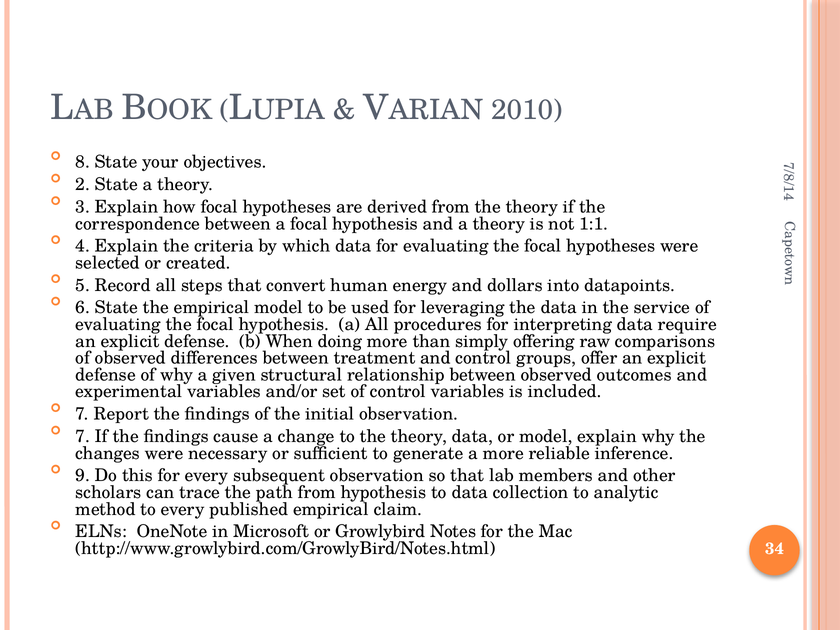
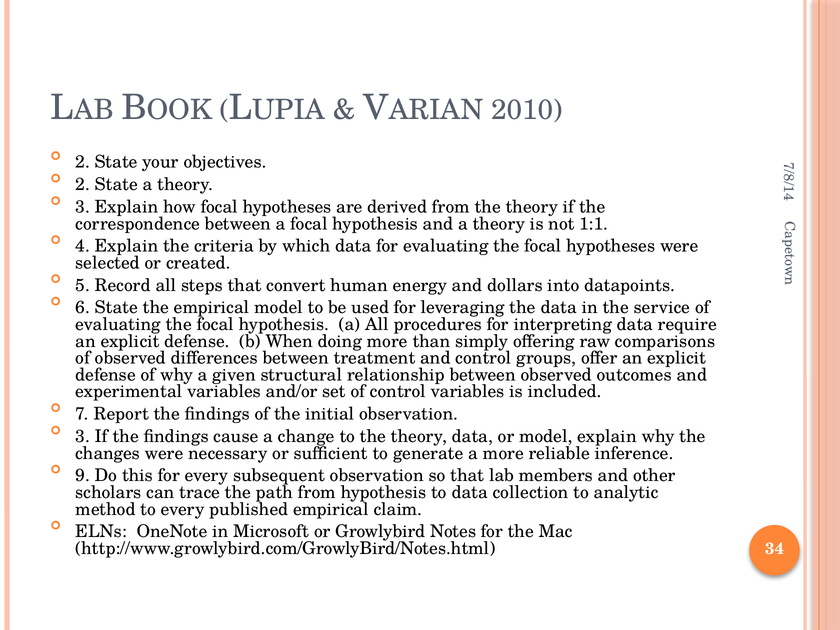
8 at (83, 162): 8 -> 2
7 at (83, 436): 7 -> 3
